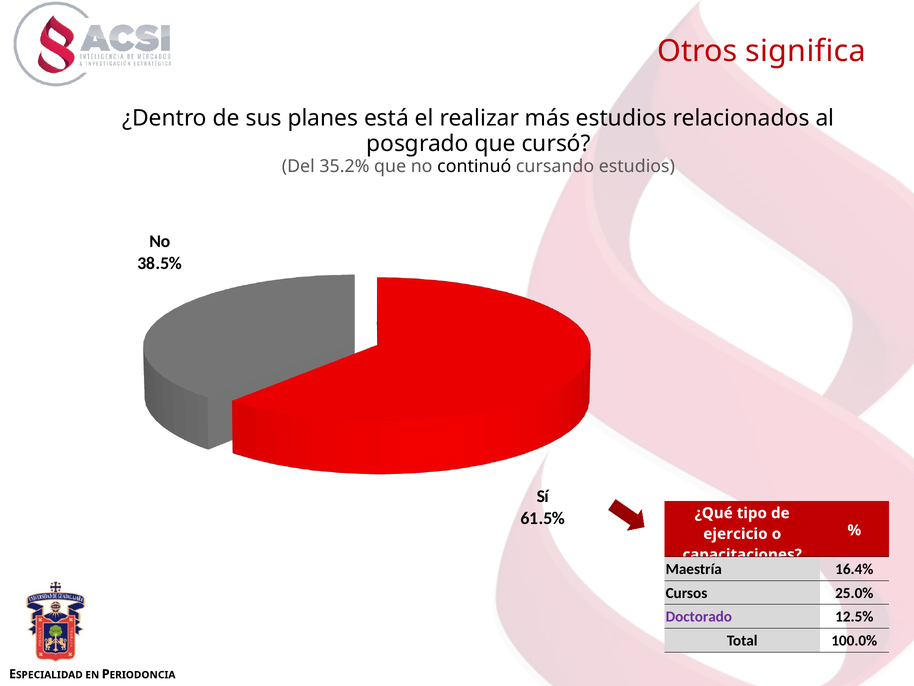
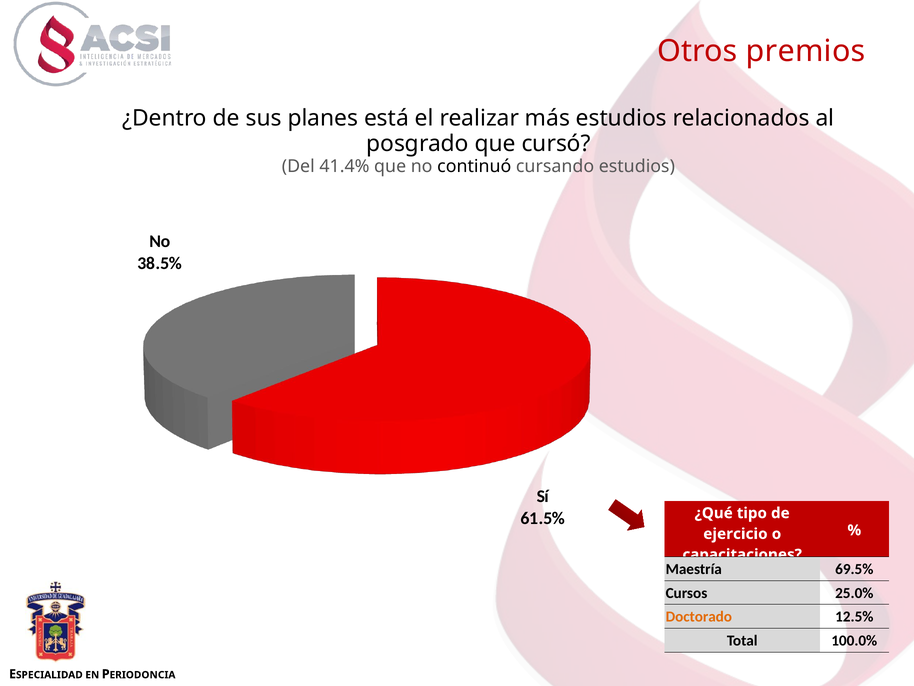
significa: significa -> premios
35.2%: 35.2% -> 41.4%
16.4%: 16.4% -> 69.5%
Doctorado colour: purple -> orange
